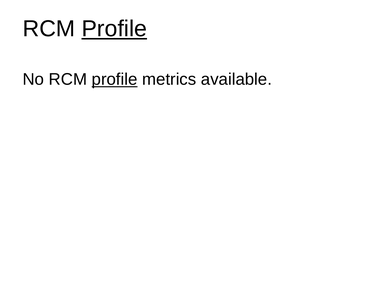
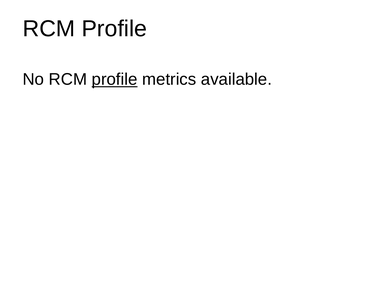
Profile at (114, 29) underline: present -> none
